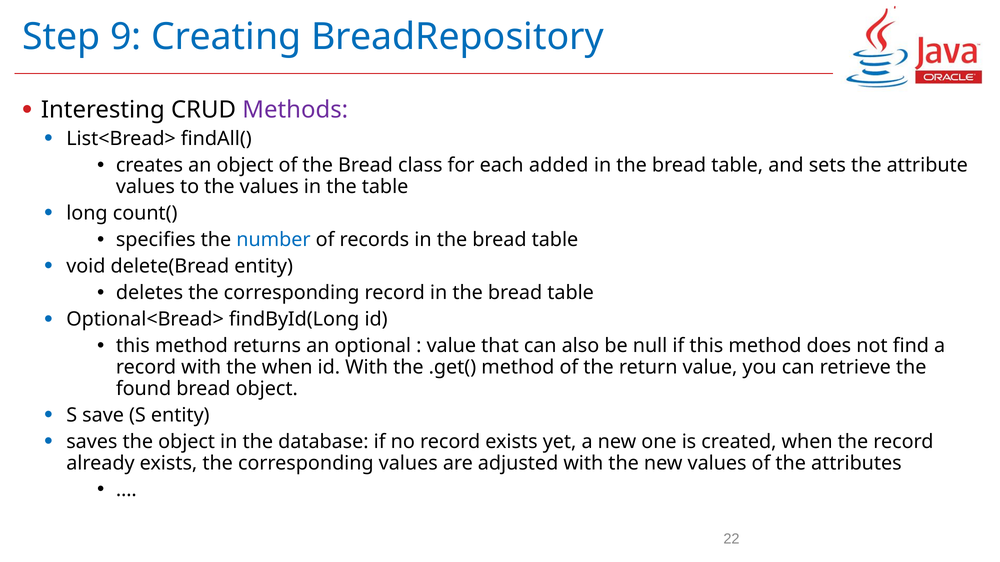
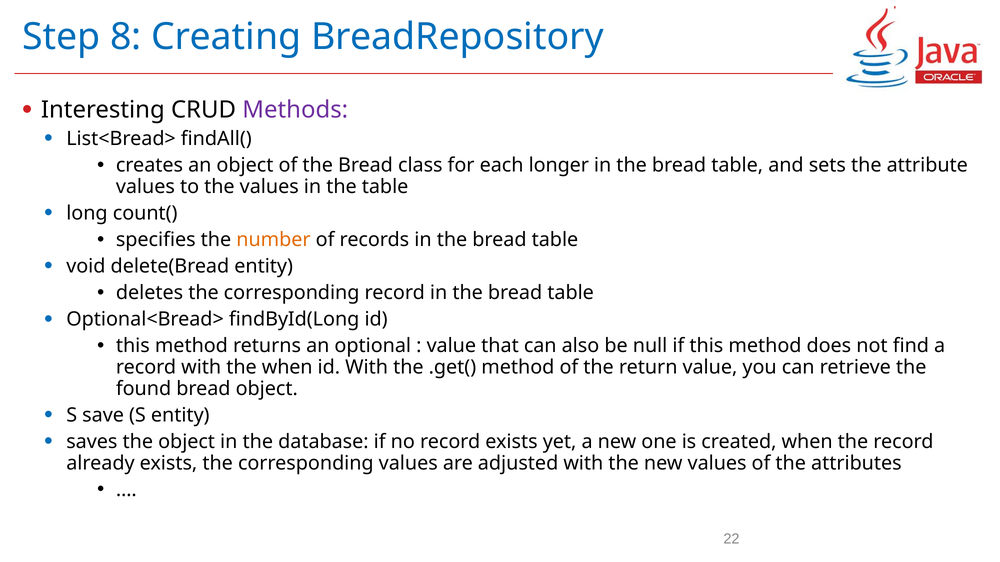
9: 9 -> 8
added: added -> longer
number colour: blue -> orange
